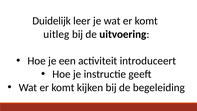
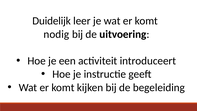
uitleg: uitleg -> nodig
